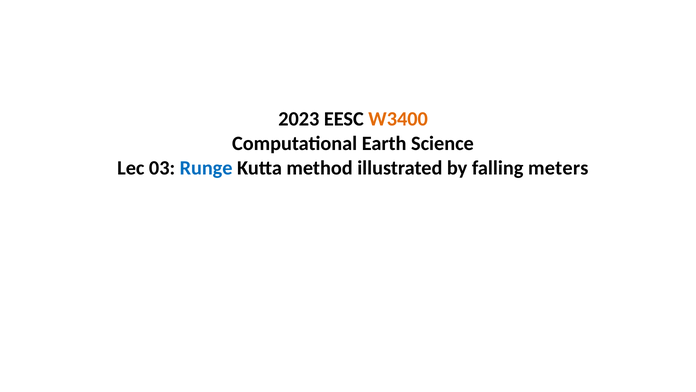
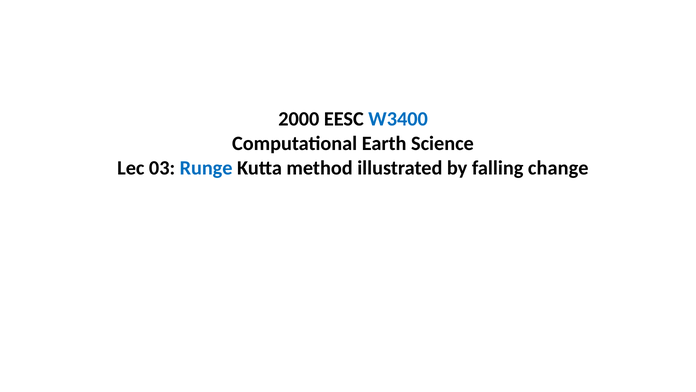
2023: 2023 -> 2000
W3400 colour: orange -> blue
meters: meters -> change
